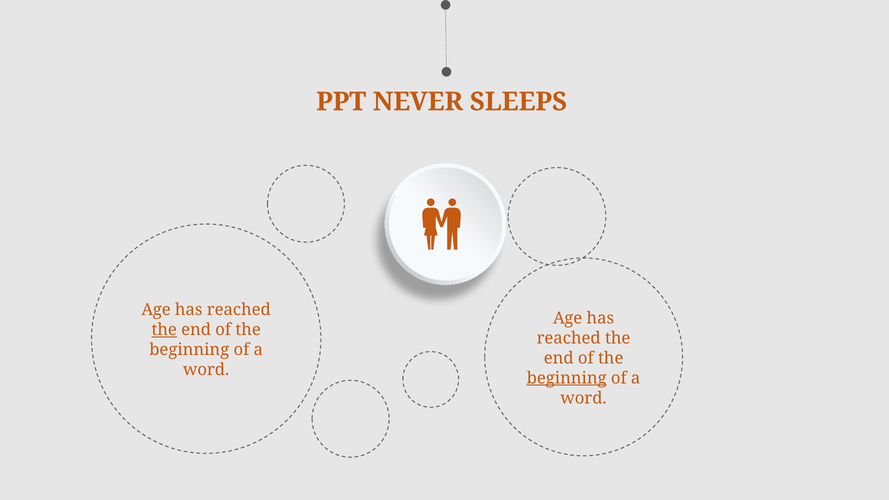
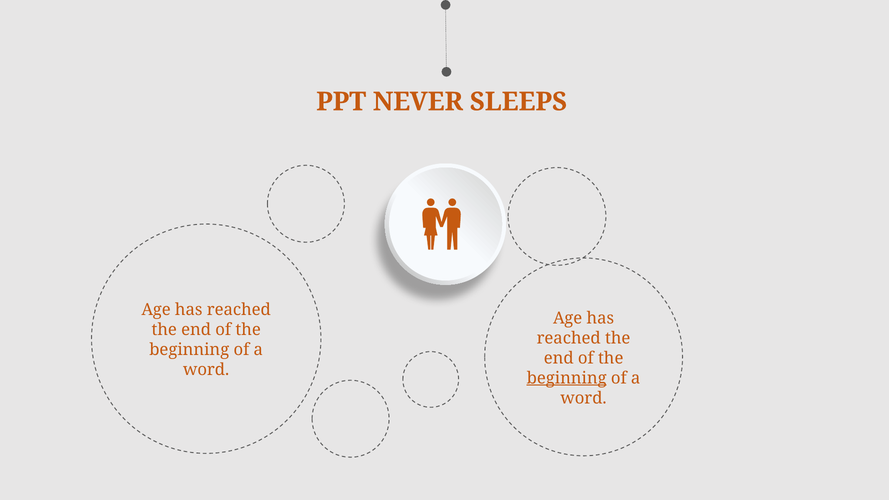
the at (164, 330) underline: present -> none
